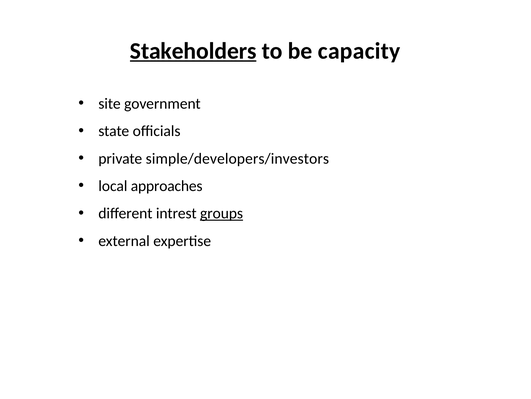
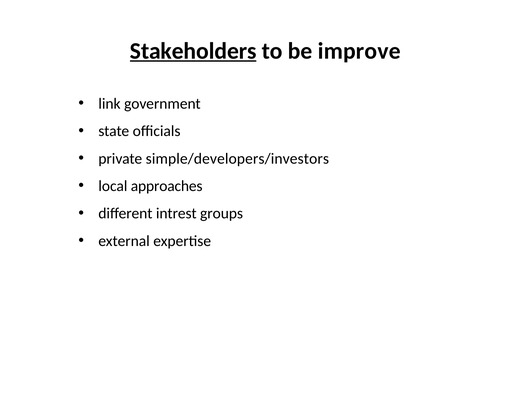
capacity: capacity -> improve
site: site -> link
groups underline: present -> none
